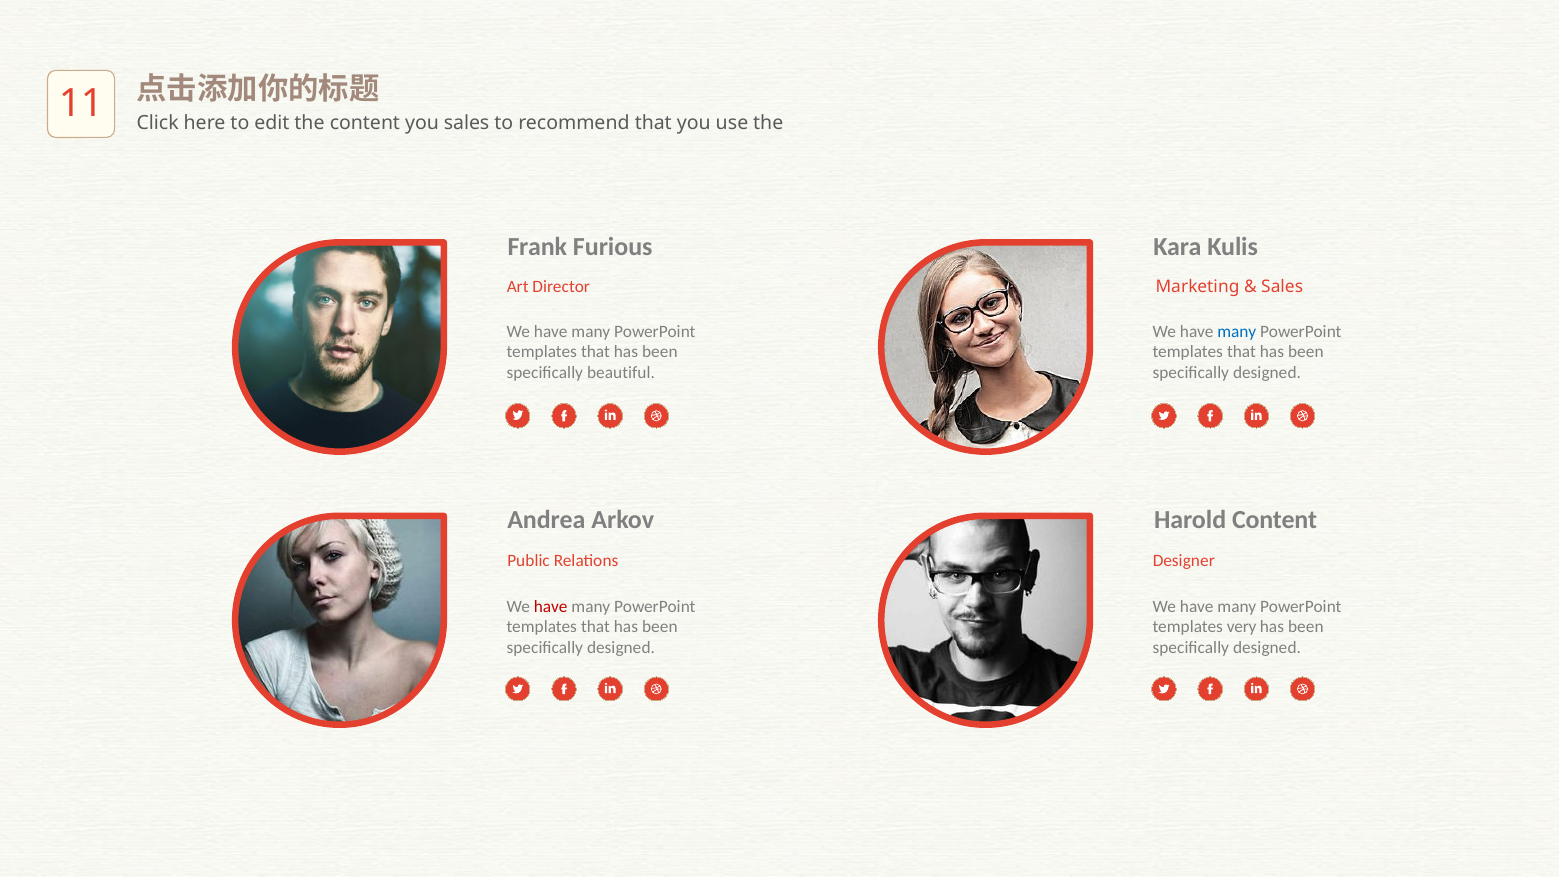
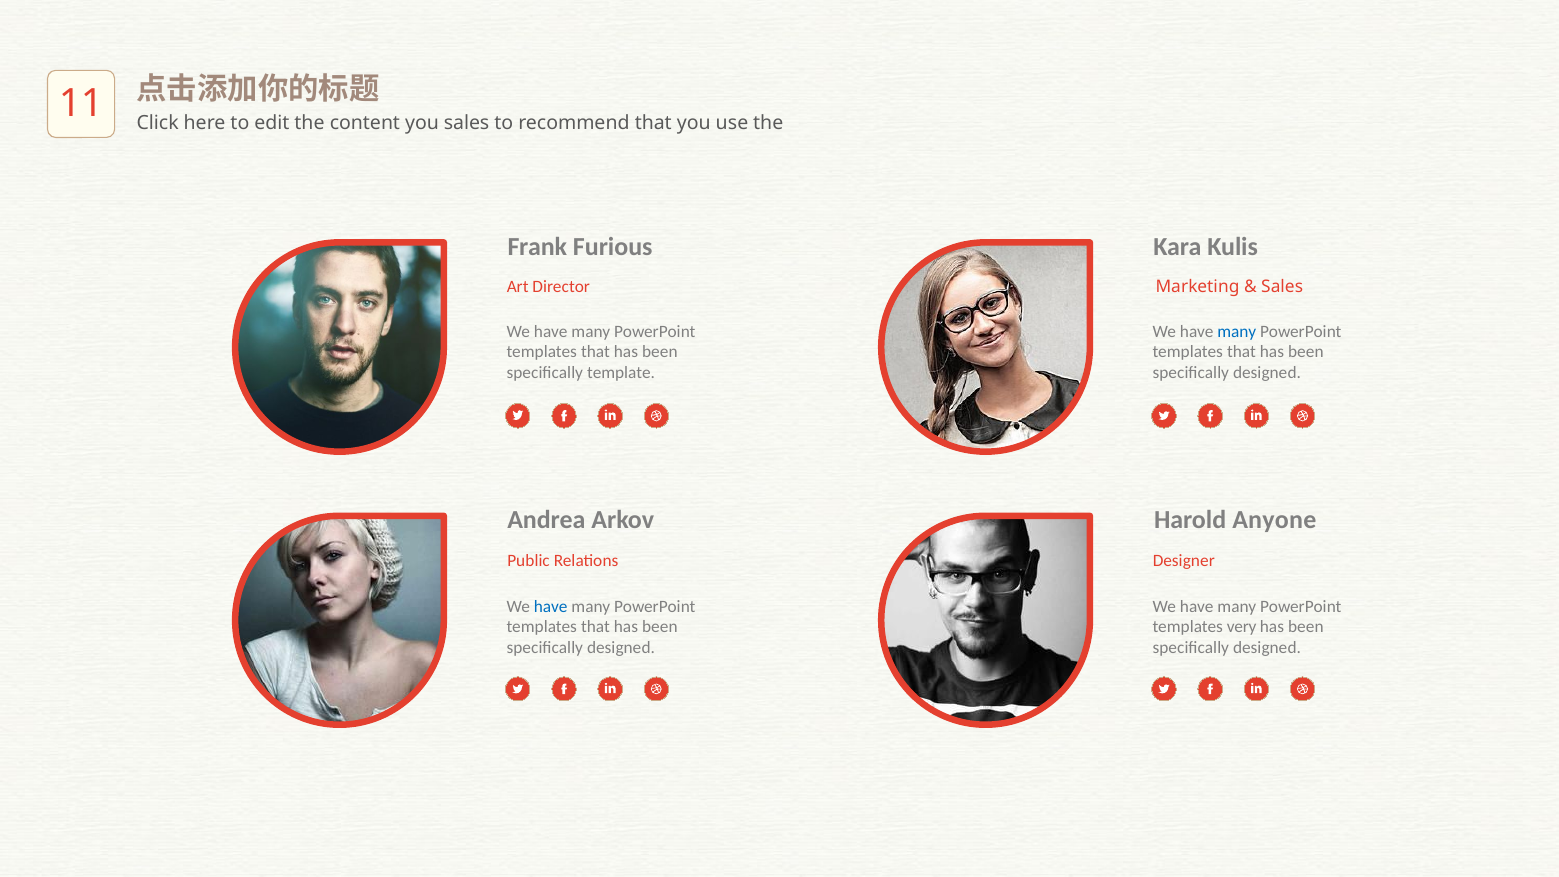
beautiful: beautiful -> template
Harold Content: Content -> Anyone
have at (551, 606) colour: red -> blue
